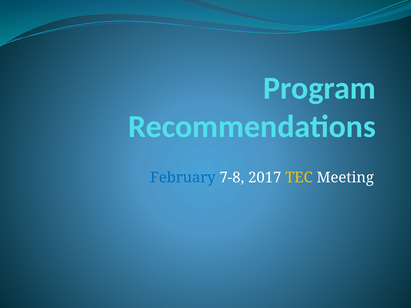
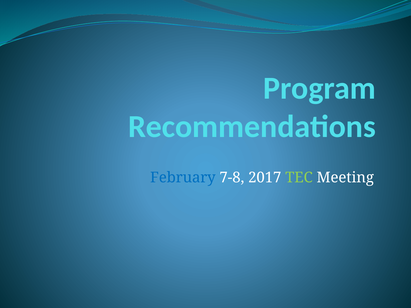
TEC colour: yellow -> light green
